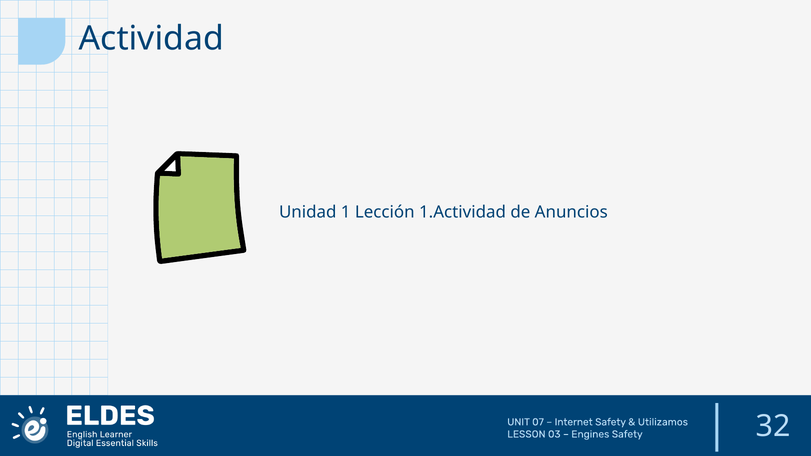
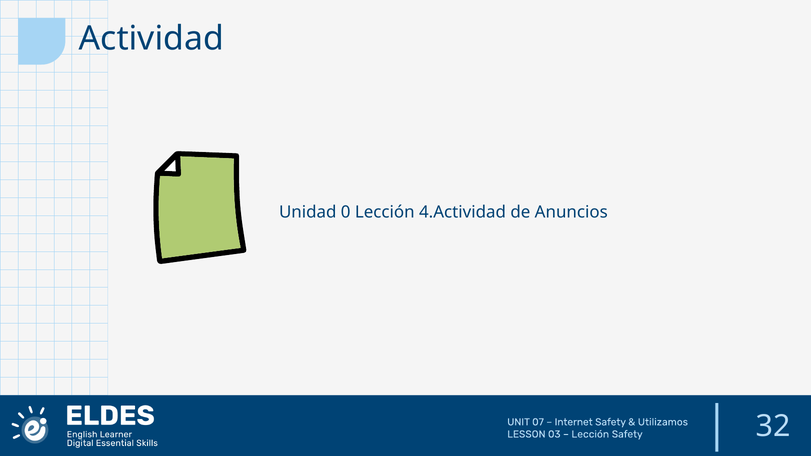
1: 1 -> 0
1.Actividad: 1.Actividad -> 4.Actividad
Engines at (590, 434): Engines -> Lección
